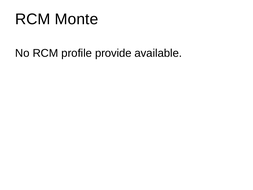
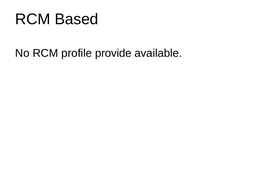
Monte: Monte -> Based
